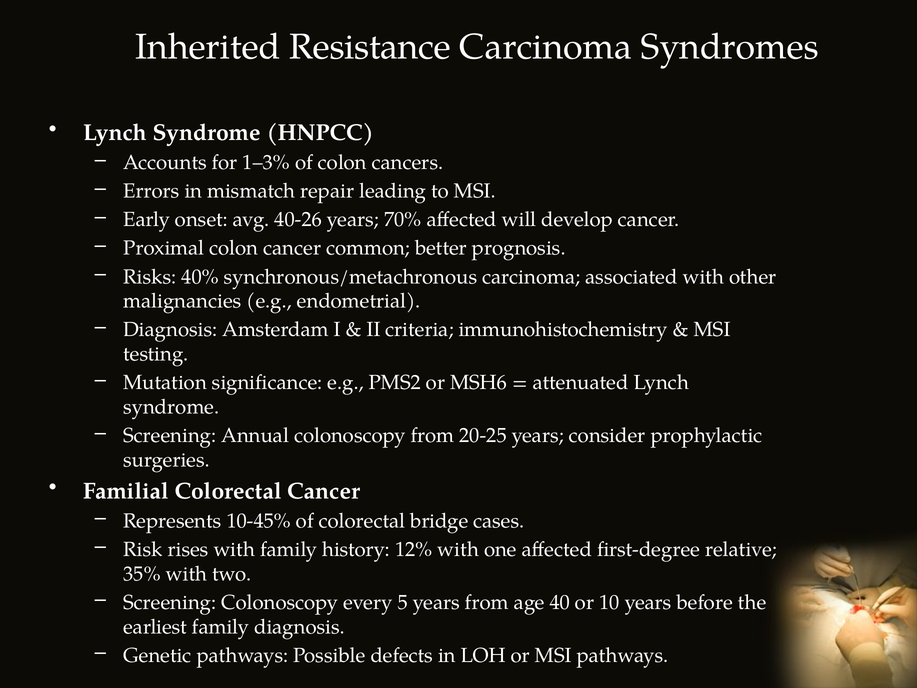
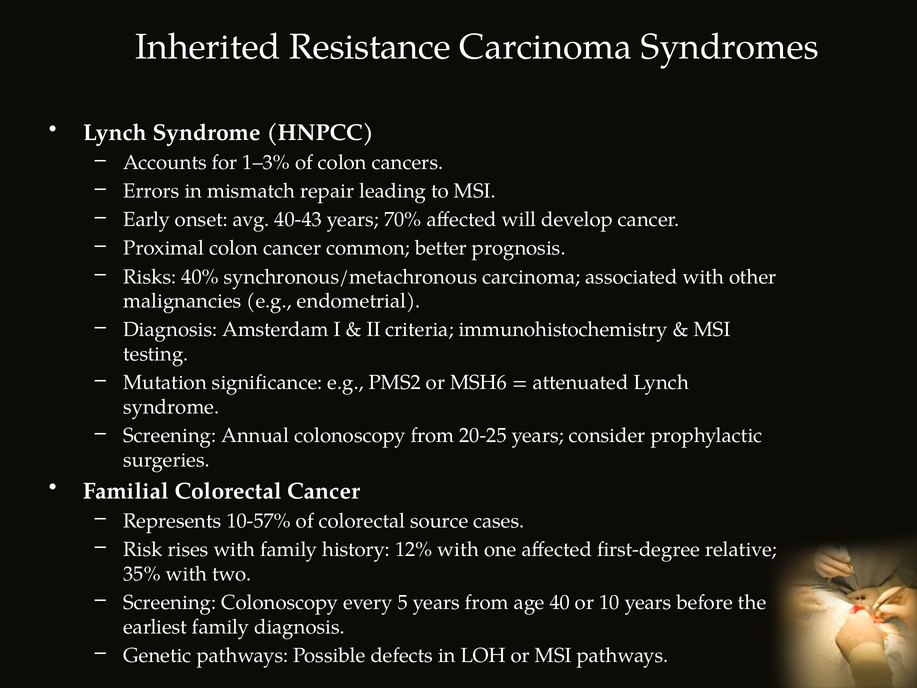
40-26: 40-26 -> 40-43
10-45%: 10-45% -> 10-57%
bridge: bridge -> source
